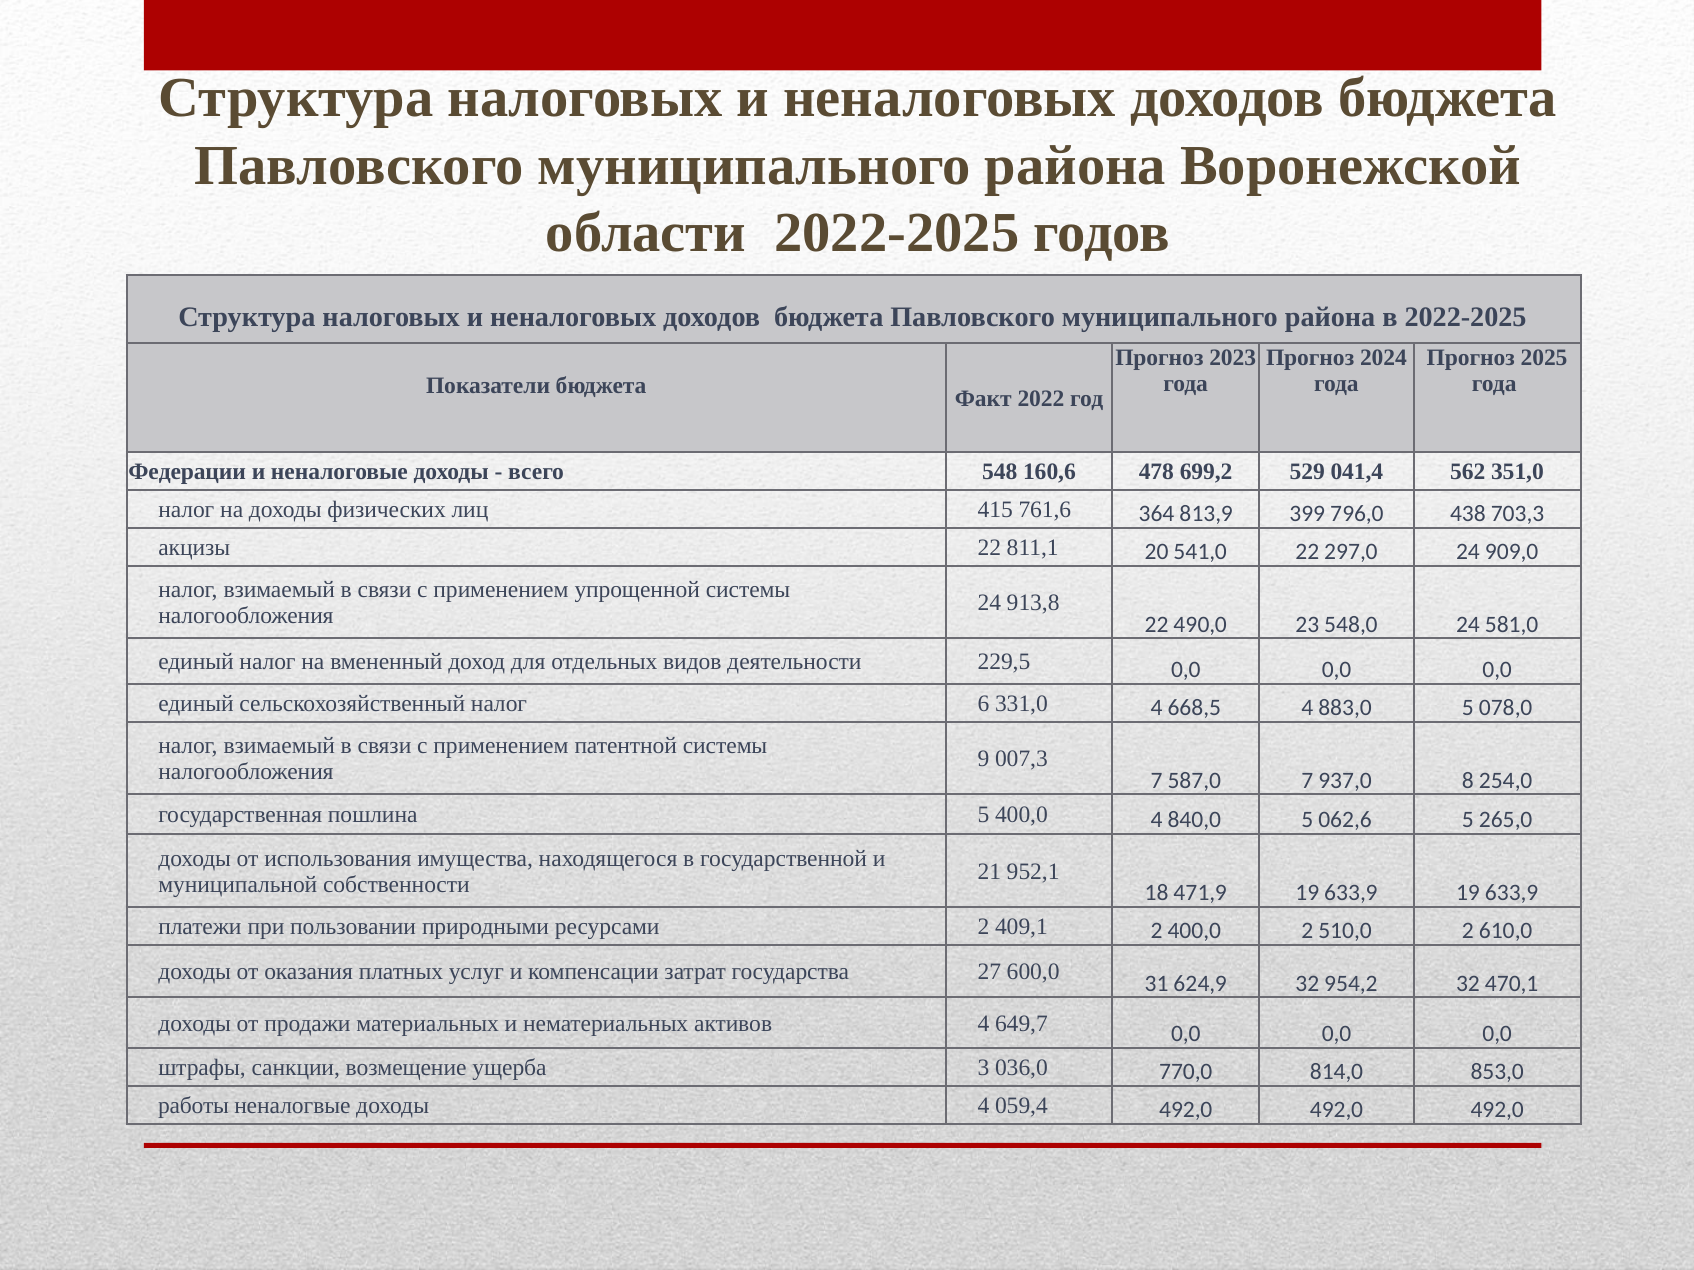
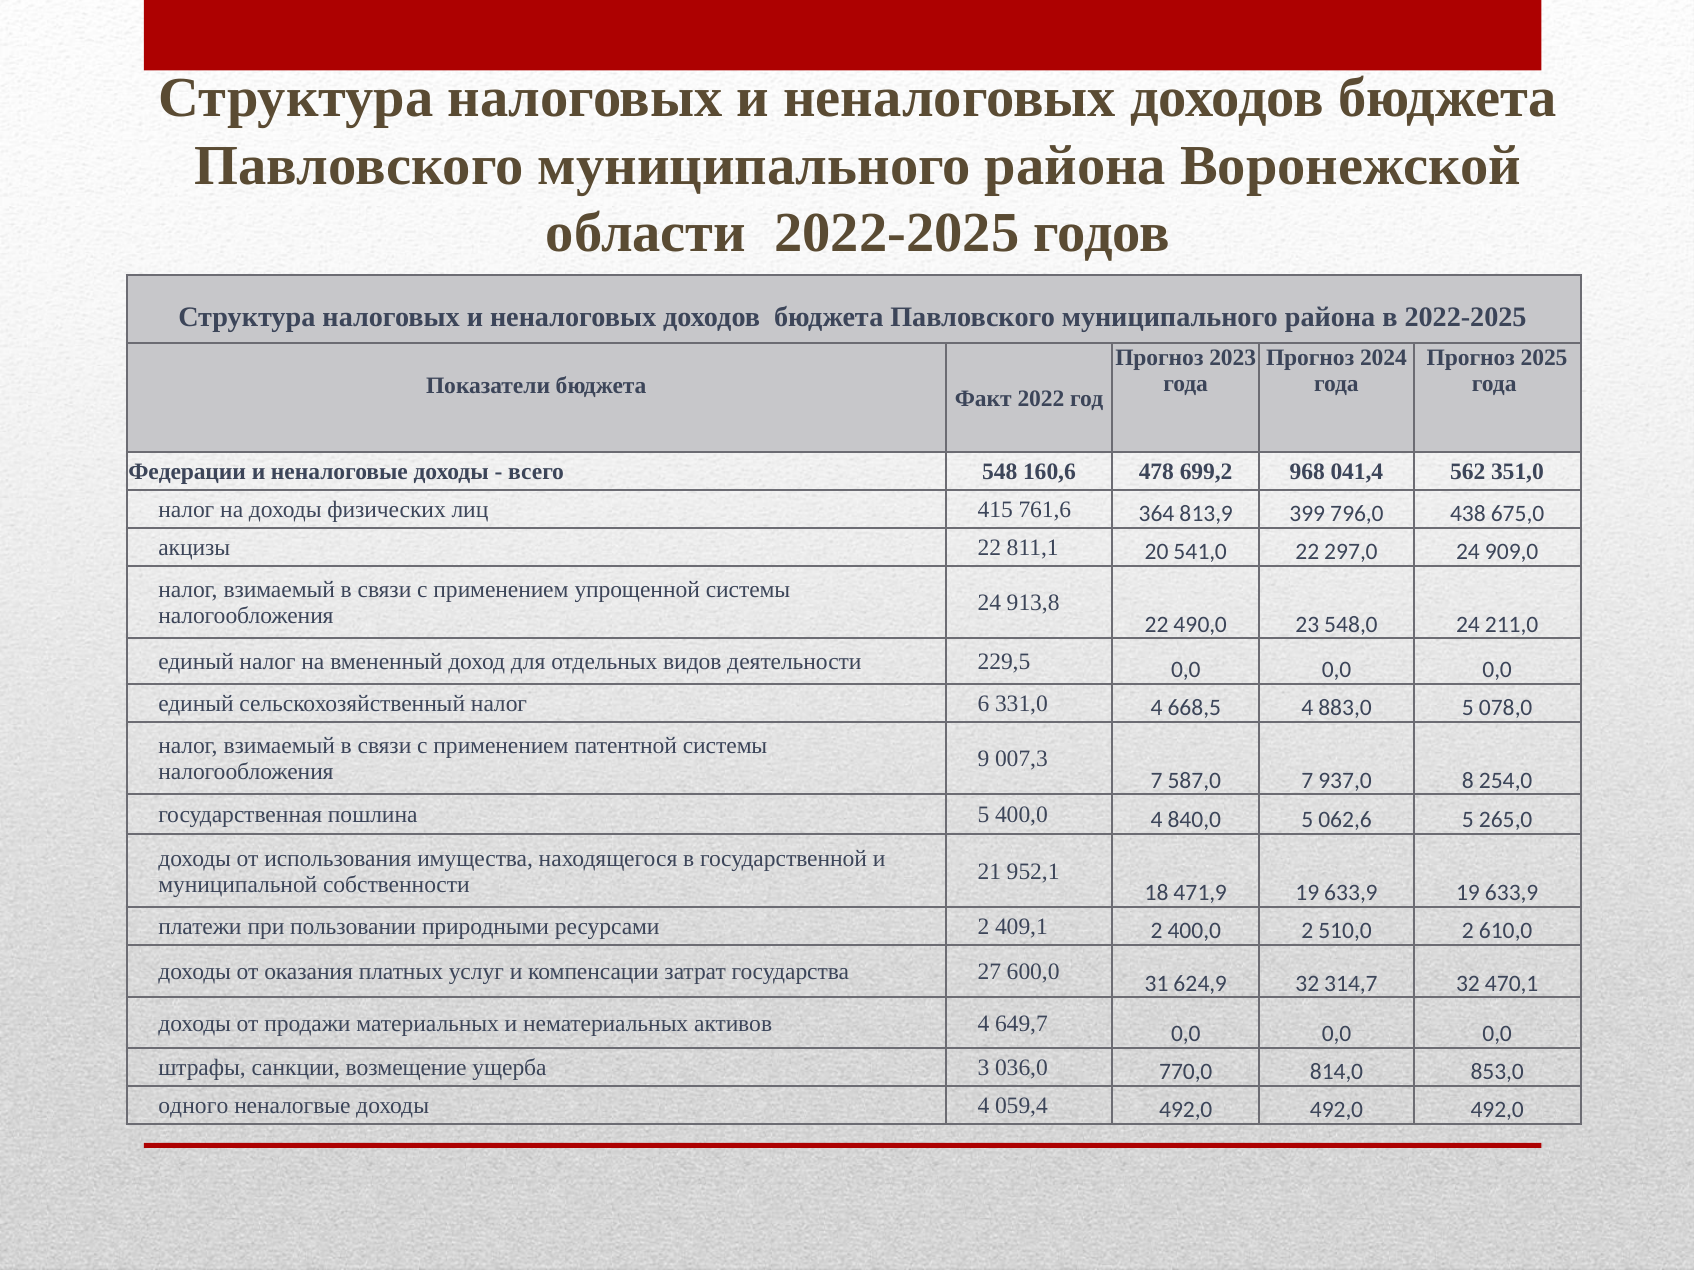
529: 529 -> 968
703,3: 703,3 -> 675,0
581,0: 581,0 -> 211,0
954,2: 954,2 -> 314,7
работы: работы -> одного
